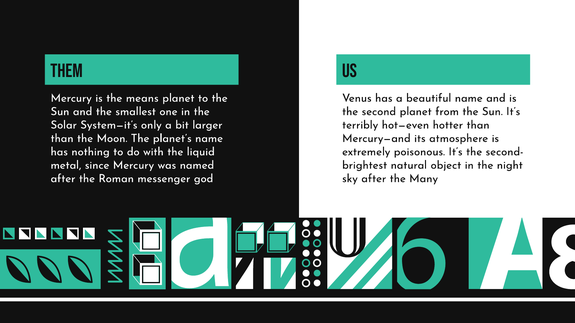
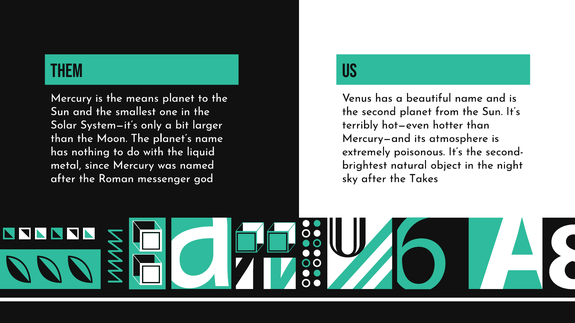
Many: Many -> Takes
